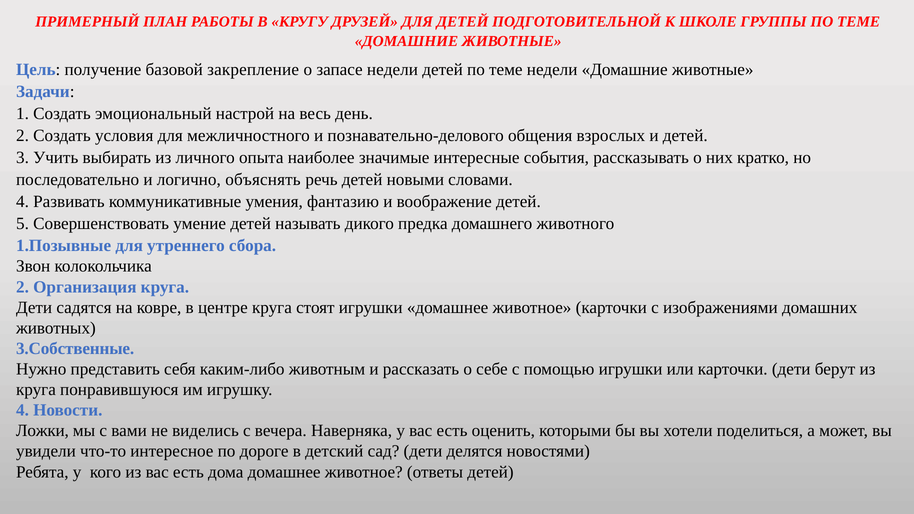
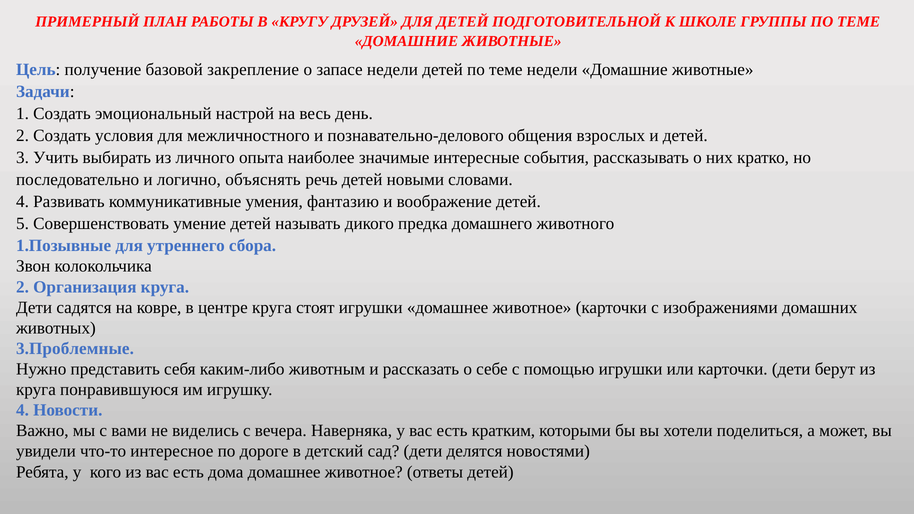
3.Собственные: 3.Собственные -> 3.Проблемные
Ложки: Ложки -> Важно
оценить: оценить -> кратким
